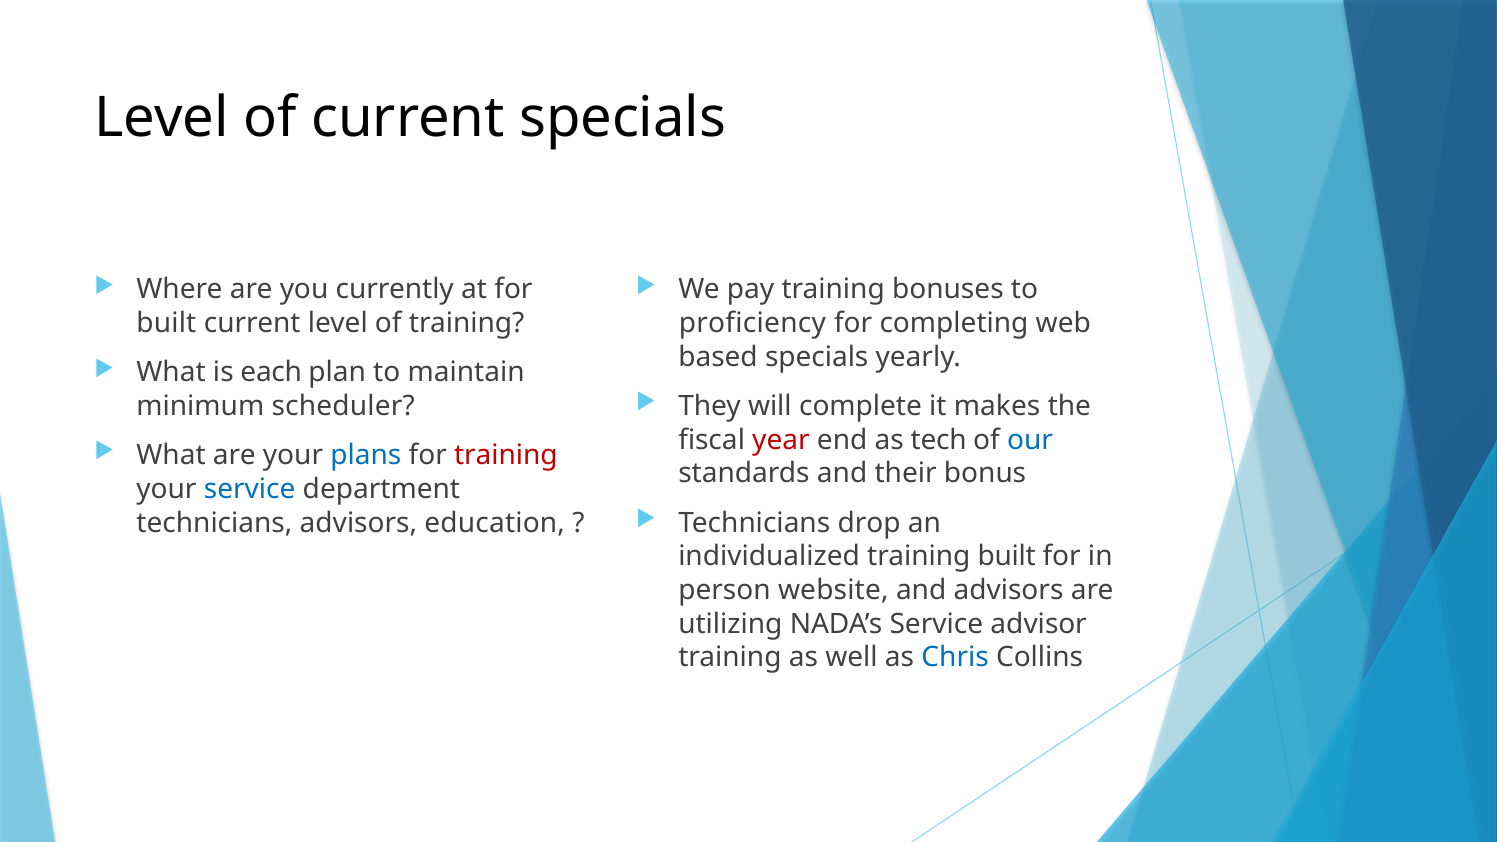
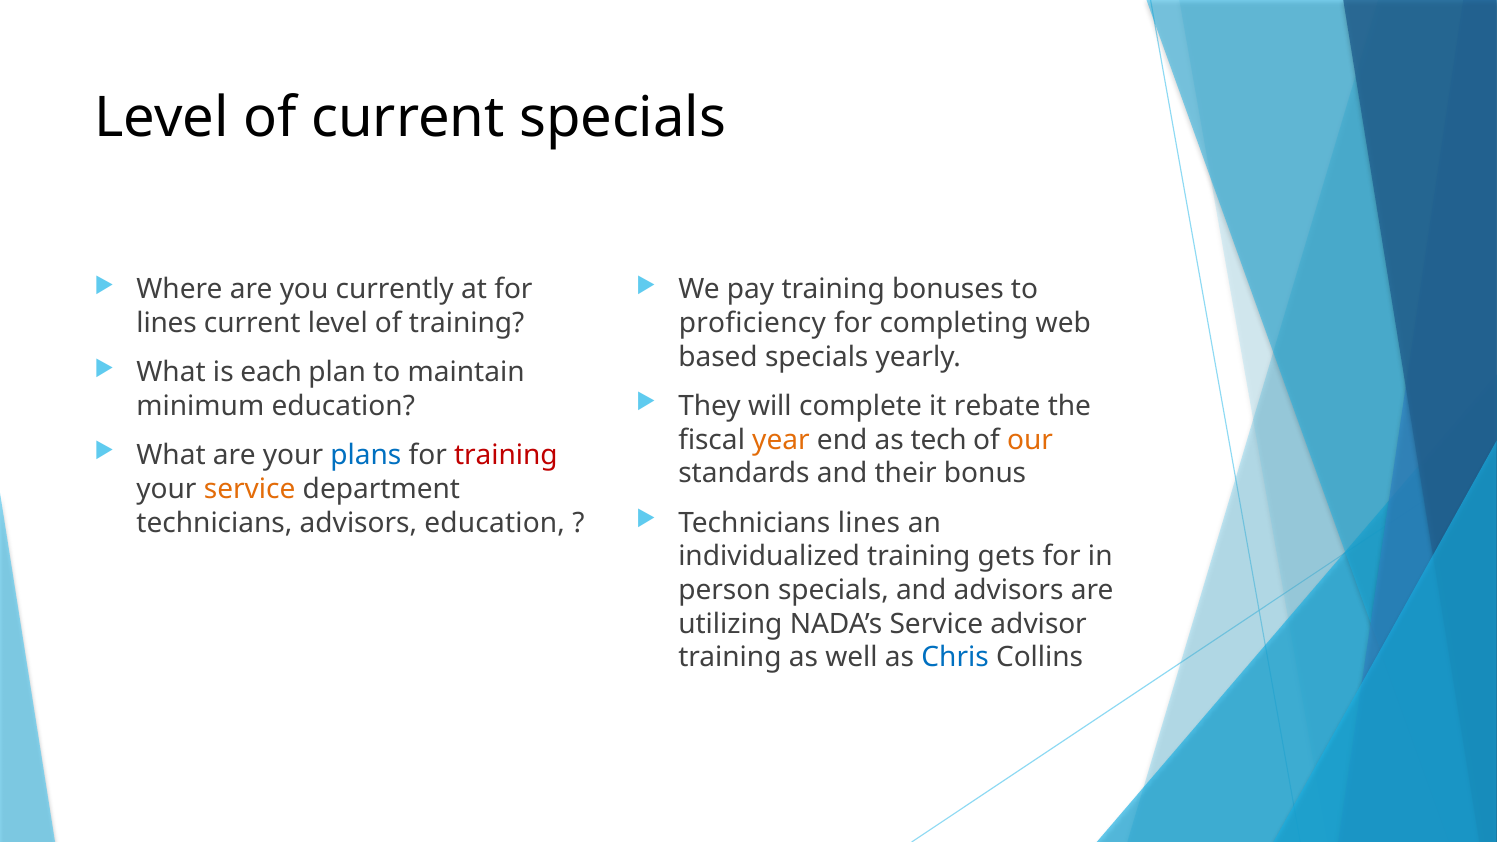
built at (166, 323): built -> lines
makes: makes -> rebate
minimum scheduler: scheduler -> education
year colour: red -> orange
our colour: blue -> orange
service at (250, 489) colour: blue -> orange
Technicians drop: drop -> lines
training built: built -> gets
person website: website -> specials
